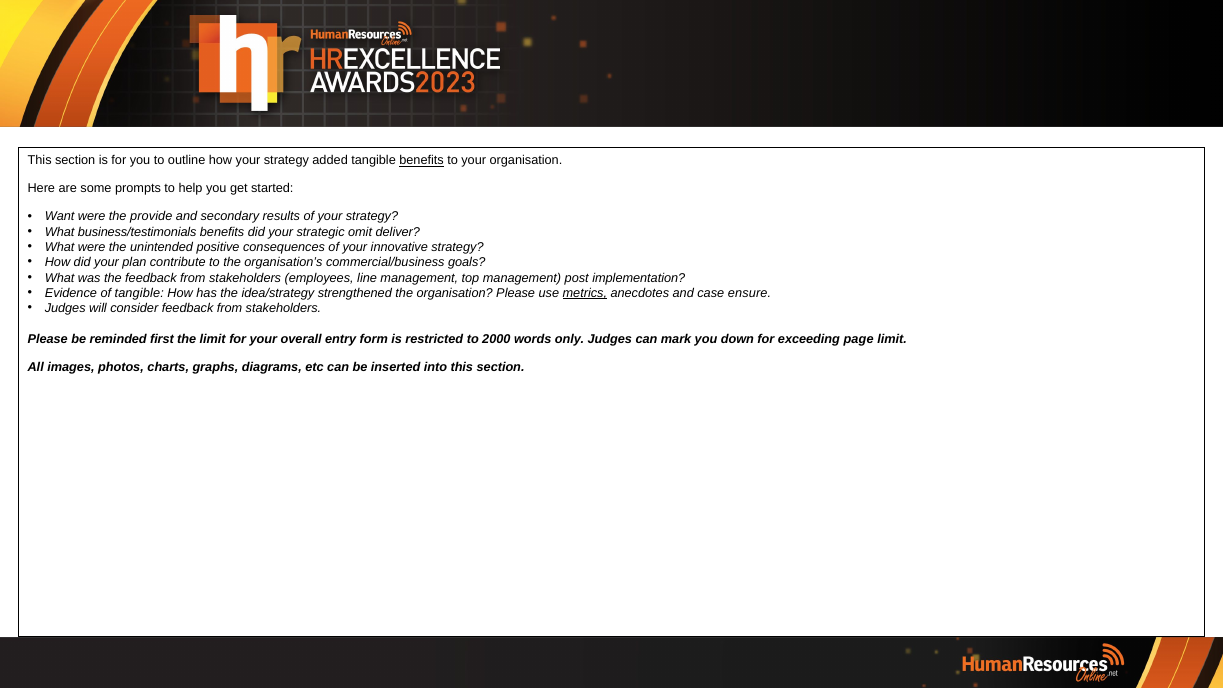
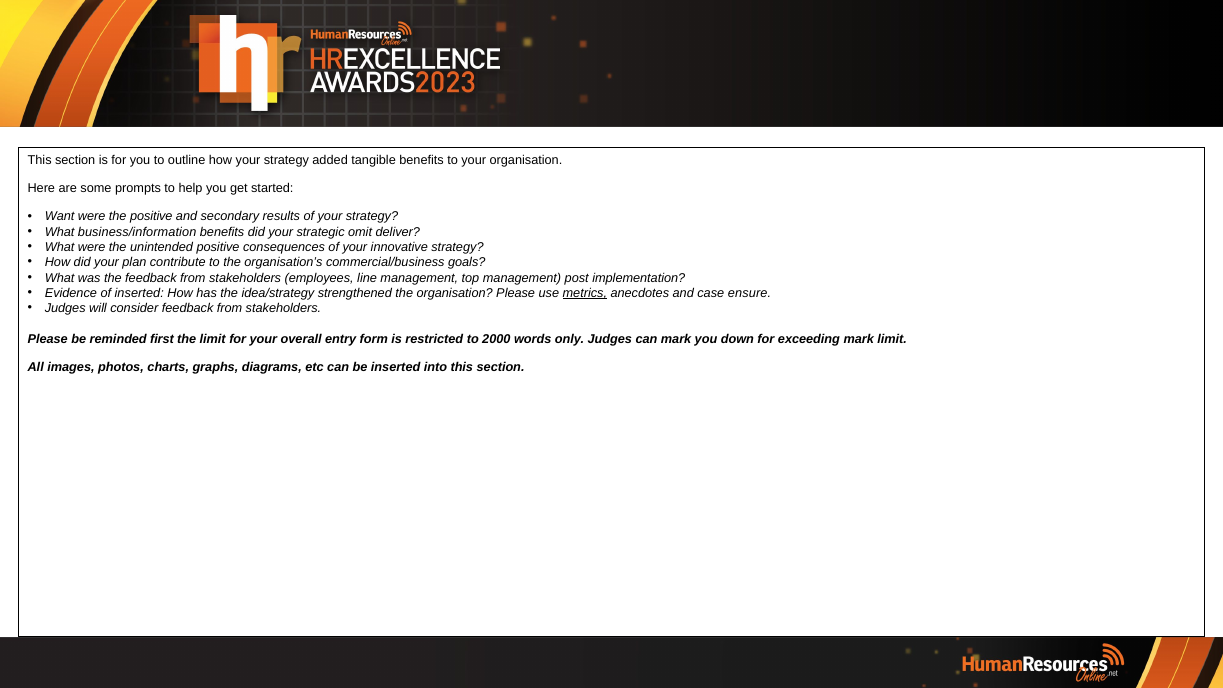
benefits at (422, 160) underline: present -> none
the provide: provide -> positive
business/testimonials: business/testimonials -> business/information
of tangible: tangible -> inserted
exceeding page: page -> mark
